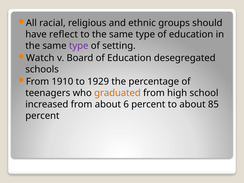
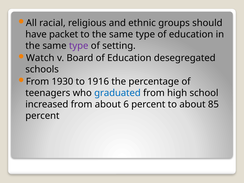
reflect: reflect -> packet
1910: 1910 -> 1930
1929: 1929 -> 1916
graduated colour: orange -> blue
